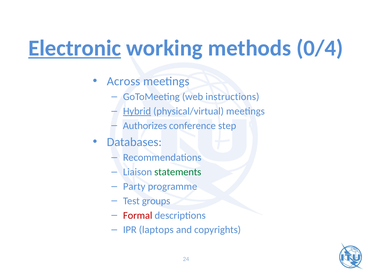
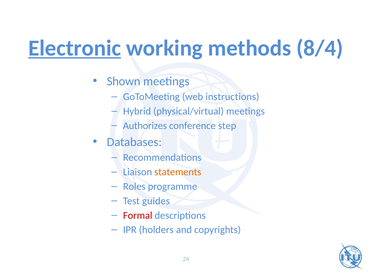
0/4: 0/4 -> 8/4
Across: Across -> Shown
Hybrid underline: present -> none
statements colour: green -> orange
Party: Party -> Roles
groups: groups -> guides
laptops: laptops -> holders
